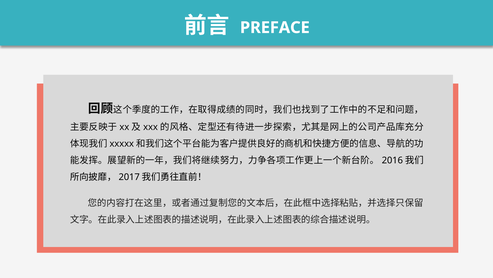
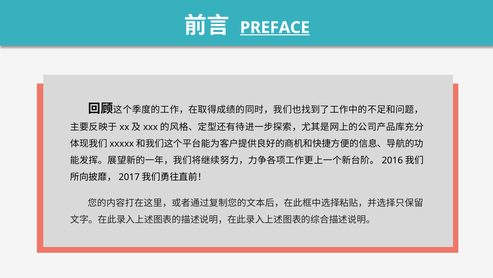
PREFACE underline: none -> present
